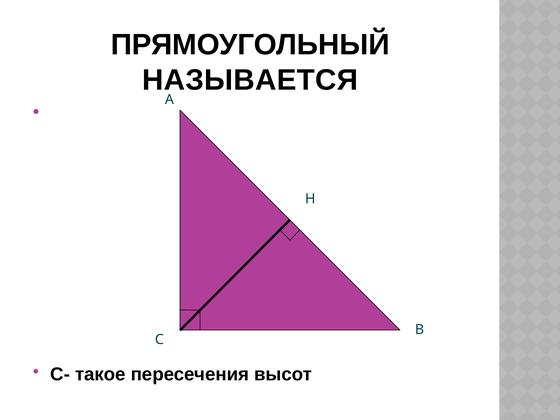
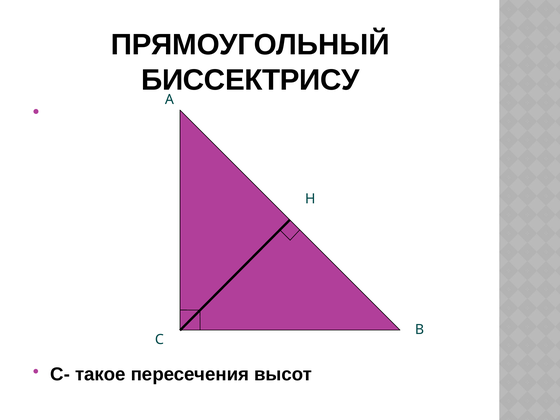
НАЗЫВАЕТСЯ: НАЗЫВАЕТСЯ -> БИССЕКТРИСУ
